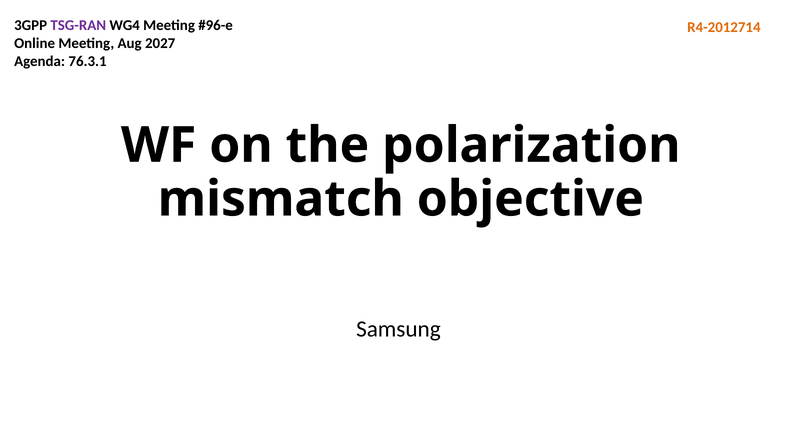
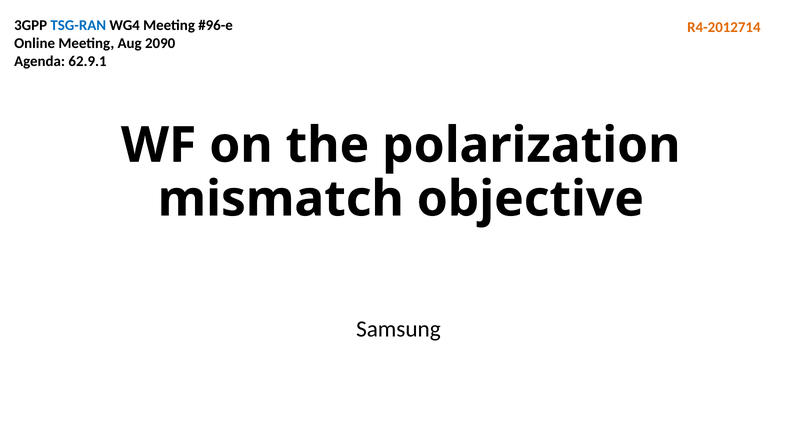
TSG-RAN colour: purple -> blue
2027: 2027 -> 2090
76.3.1: 76.3.1 -> 62.9.1
